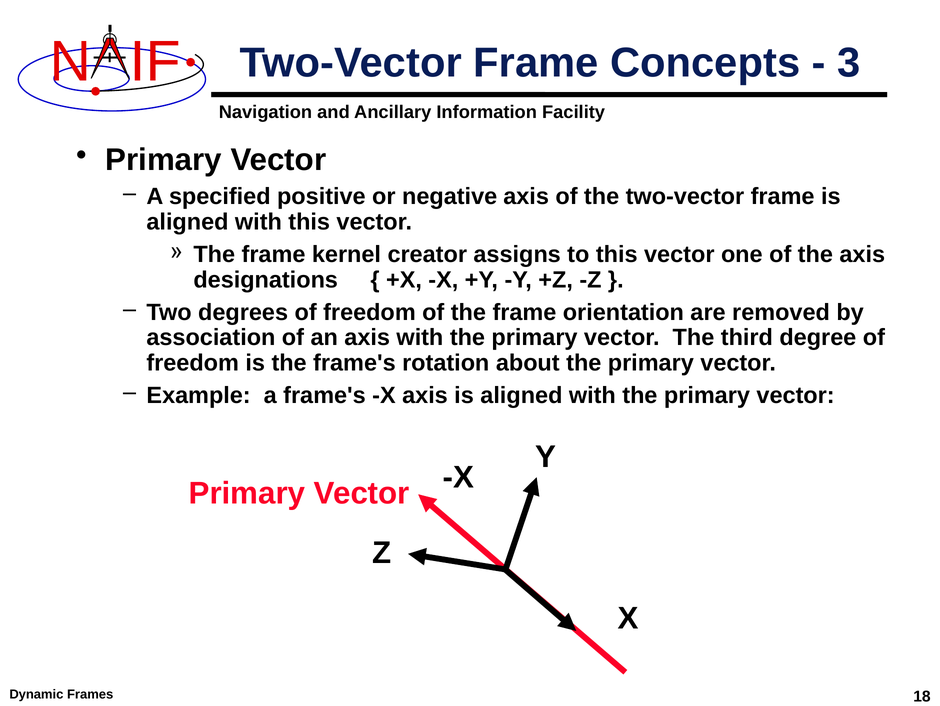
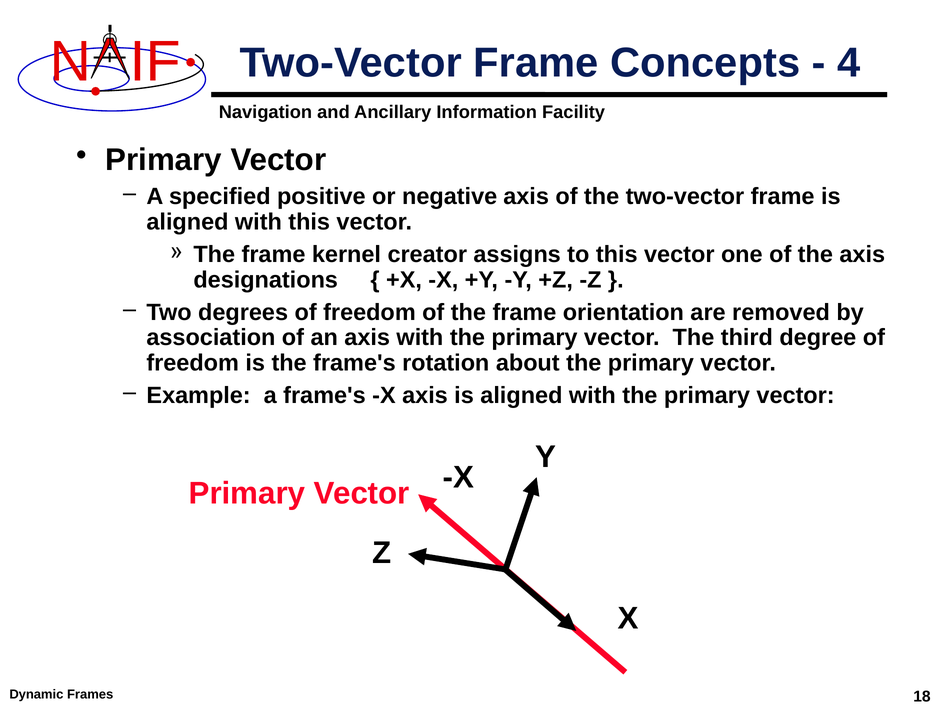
3: 3 -> 4
